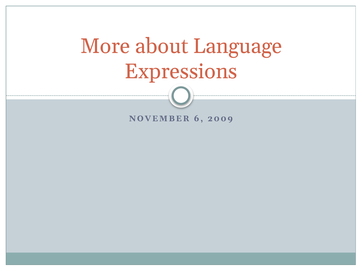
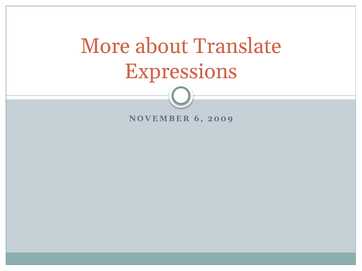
Language: Language -> Translate
